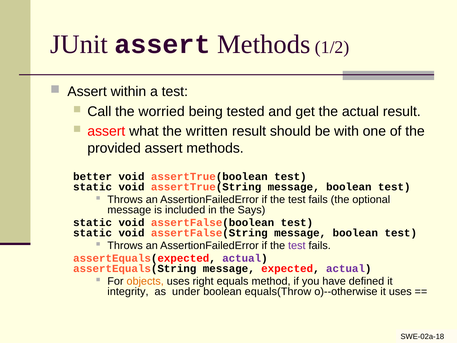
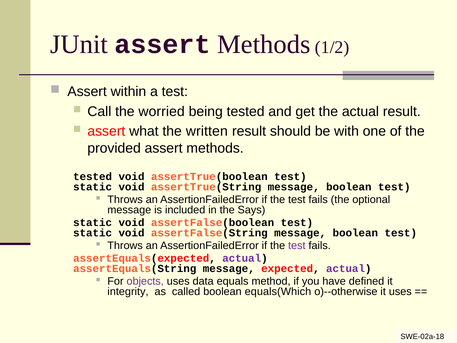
better at (93, 176): better -> tested
objects colour: orange -> purple
right: right -> data
under: under -> called
equals(Throw: equals(Throw -> equals(Which
